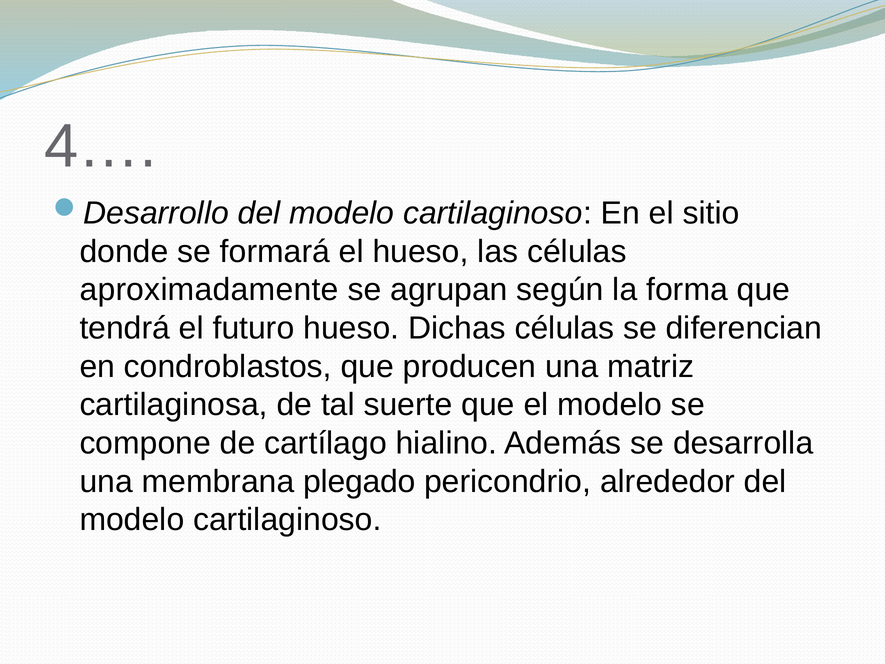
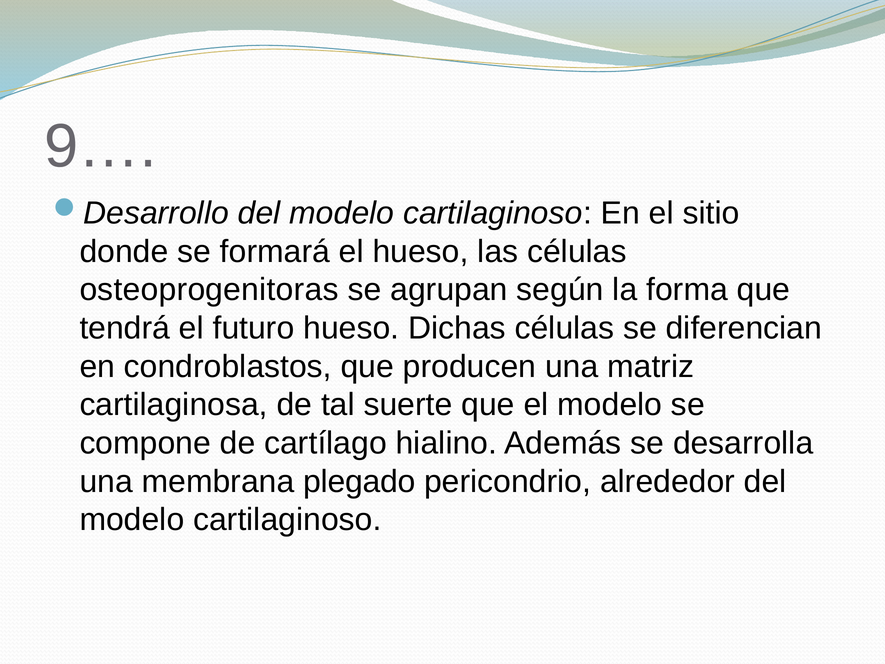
4…: 4… -> 9…
aproximadamente: aproximadamente -> osteoprogenitoras
